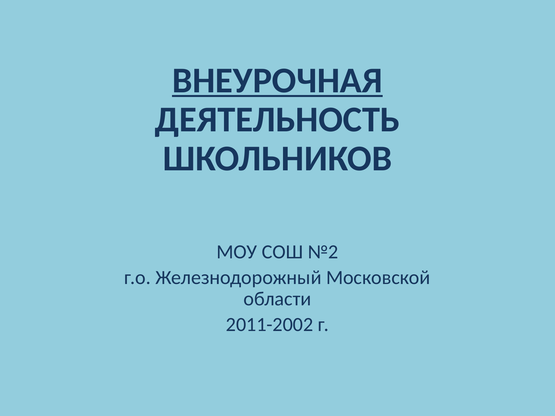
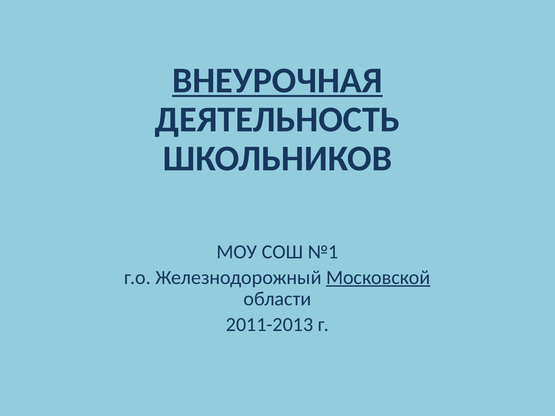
№2: №2 -> №1
Московской underline: none -> present
2011-2002: 2011-2002 -> 2011-2013
